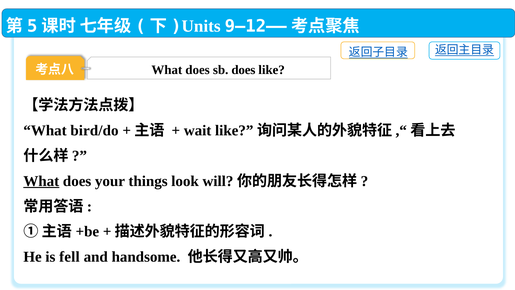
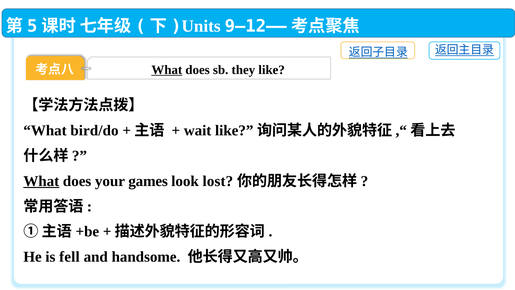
What at (167, 70) underline: none -> present
sb does: does -> they
things: things -> games
will: will -> lost
